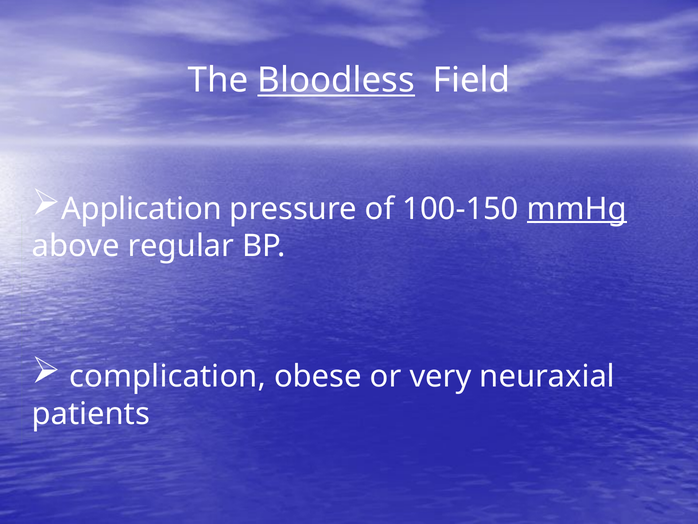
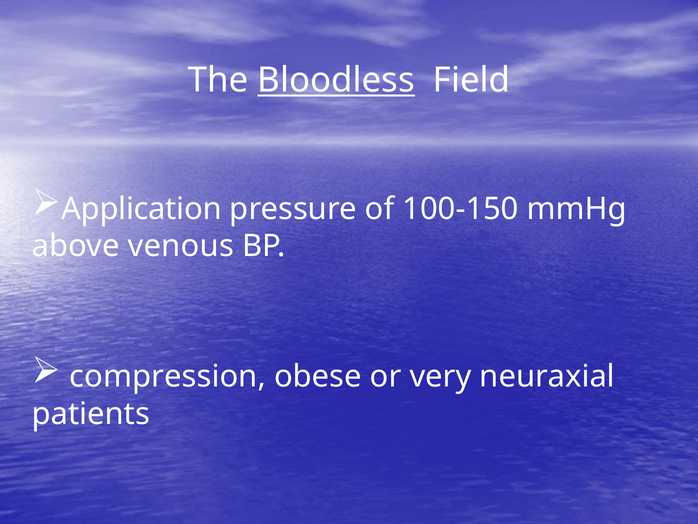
mmHg underline: present -> none
regular: regular -> venous
complication: complication -> compression
